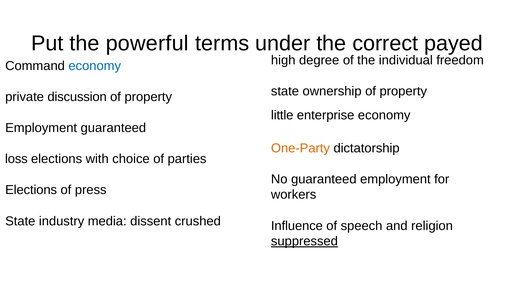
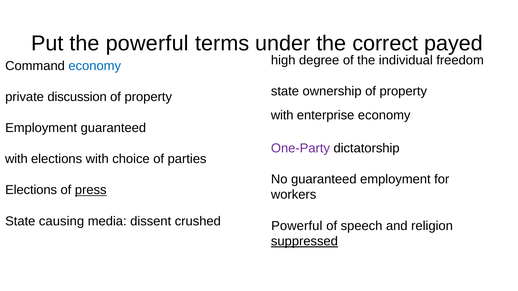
little at (282, 116): little -> with
One-Party colour: orange -> purple
loss at (16, 159): loss -> with
press underline: none -> present
industry: industry -> causing
Influence at (297, 226): Influence -> Powerful
